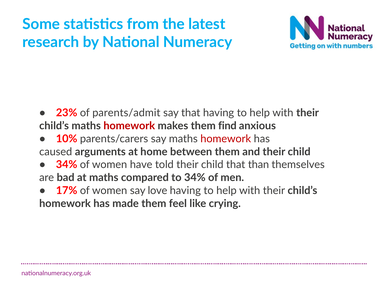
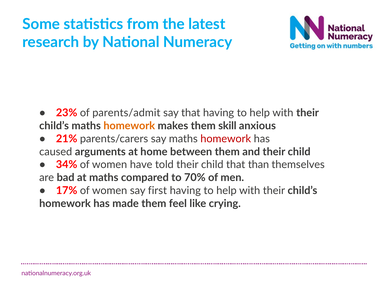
homework at (129, 126) colour: red -> orange
find: find -> skill
10%: 10% -> 21%
to 34%: 34% -> 70%
love: love -> first
